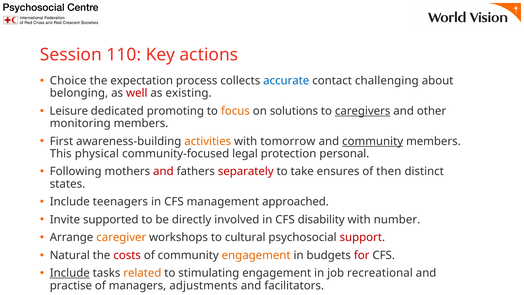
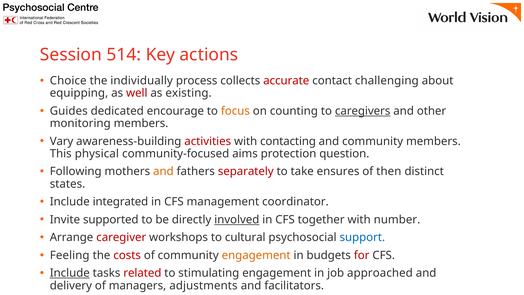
110: 110 -> 514
expectation: expectation -> individually
accurate colour: blue -> red
belonging: belonging -> equipping
Leisure: Leisure -> Guides
promoting: promoting -> encourage
solutions: solutions -> counting
First: First -> Vary
activities colour: orange -> red
tomorrow: tomorrow -> contacting
community at (373, 141) underline: present -> none
legal: legal -> aims
personal: personal -> question
and at (163, 171) colour: red -> orange
teenagers: teenagers -> integrated
approached: approached -> coordinator
involved underline: none -> present
disability: disability -> together
caregiver colour: orange -> red
support colour: red -> blue
Natural: Natural -> Feeling
related colour: orange -> red
recreational: recreational -> approached
practise: practise -> delivery
